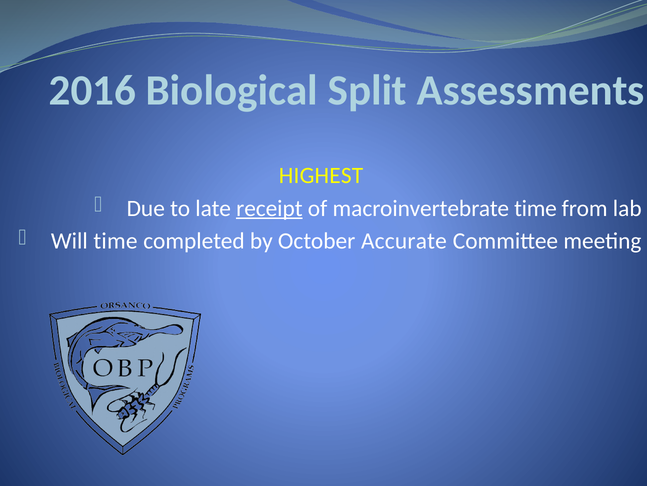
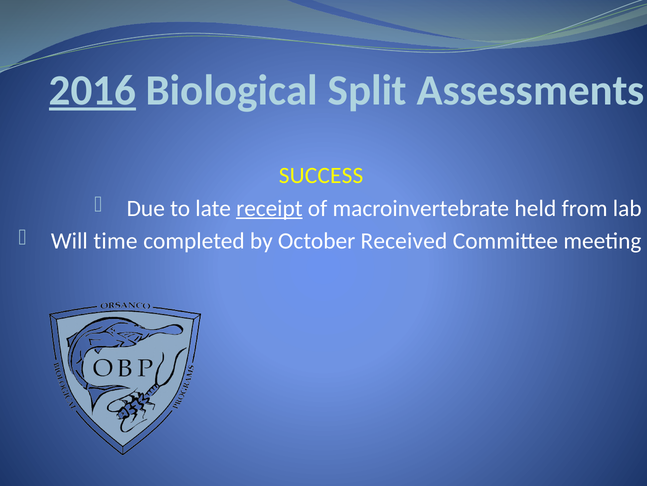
2016 underline: none -> present
HIGHEST: HIGHEST -> SUCCESS
macroinvertebrate time: time -> held
Accurate: Accurate -> Received
